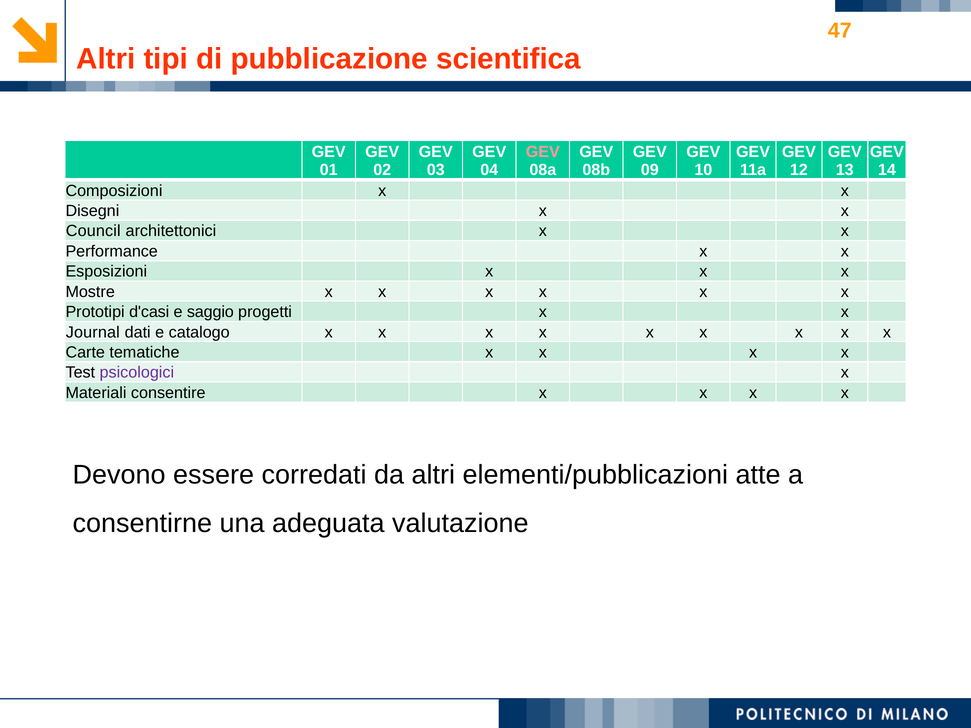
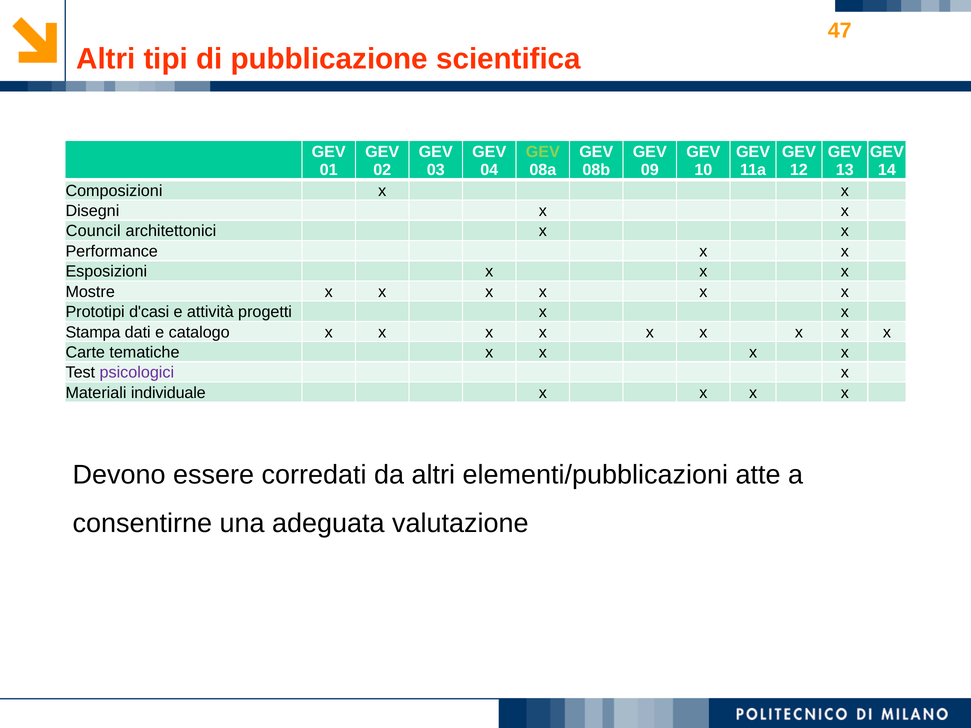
GEV at (543, 152) colour: pink -> light green
saggio: saggio -> attività
Journal: Journal -> Stampa
consentire: consentire -> individuale
